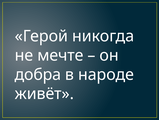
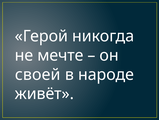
добра: добра -> своей
